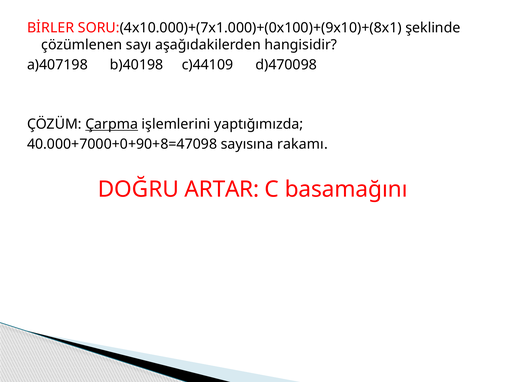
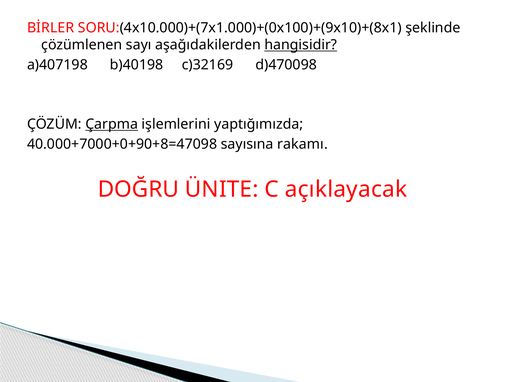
hangisidir underline: none -> present
c)44109: c)44109 -> c)32169
ARTAR: ARTAR -> ÜNITE
basamağını: basamağını -> açıklayacak
